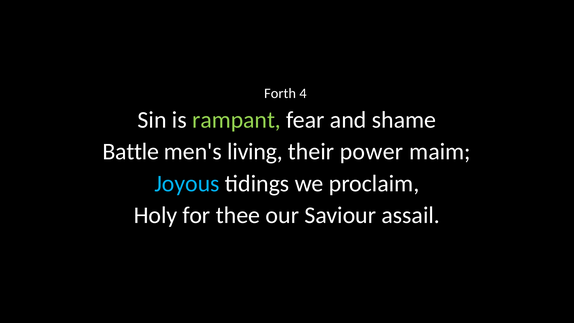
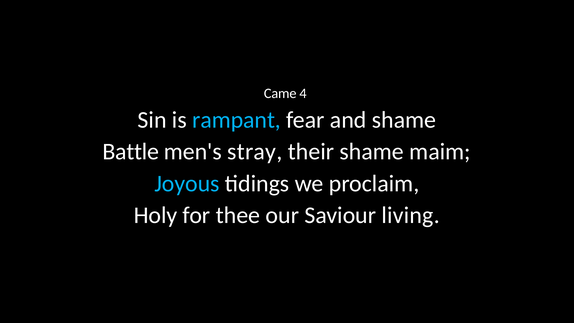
Forth: Forth -> Came
rampant colour: light green -> light blue
living: living -> stray
their power: power -> shame
assail: assail -> living
